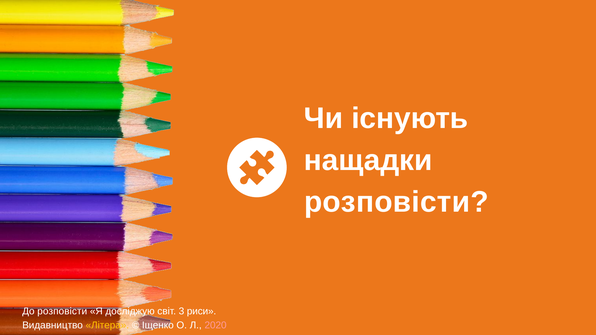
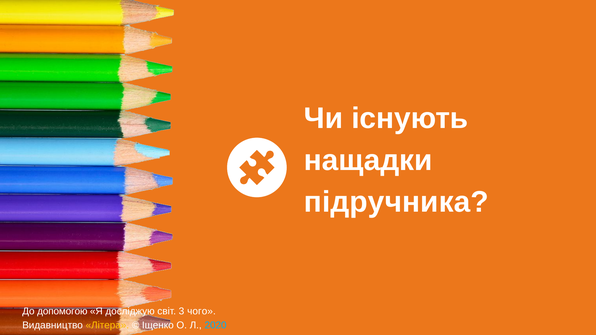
розповісти at (396, 202): розповісти -> підручника
До розповісти: розповісти -> допомогою
риси: риси -> чого
2020 colour: pink -> light blue
